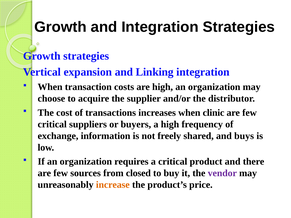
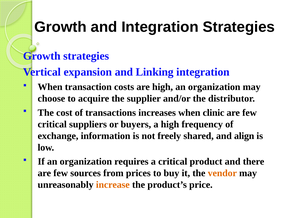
buys: buys -> align
closed: closed -> prices
vendor colour: purple -> orange
